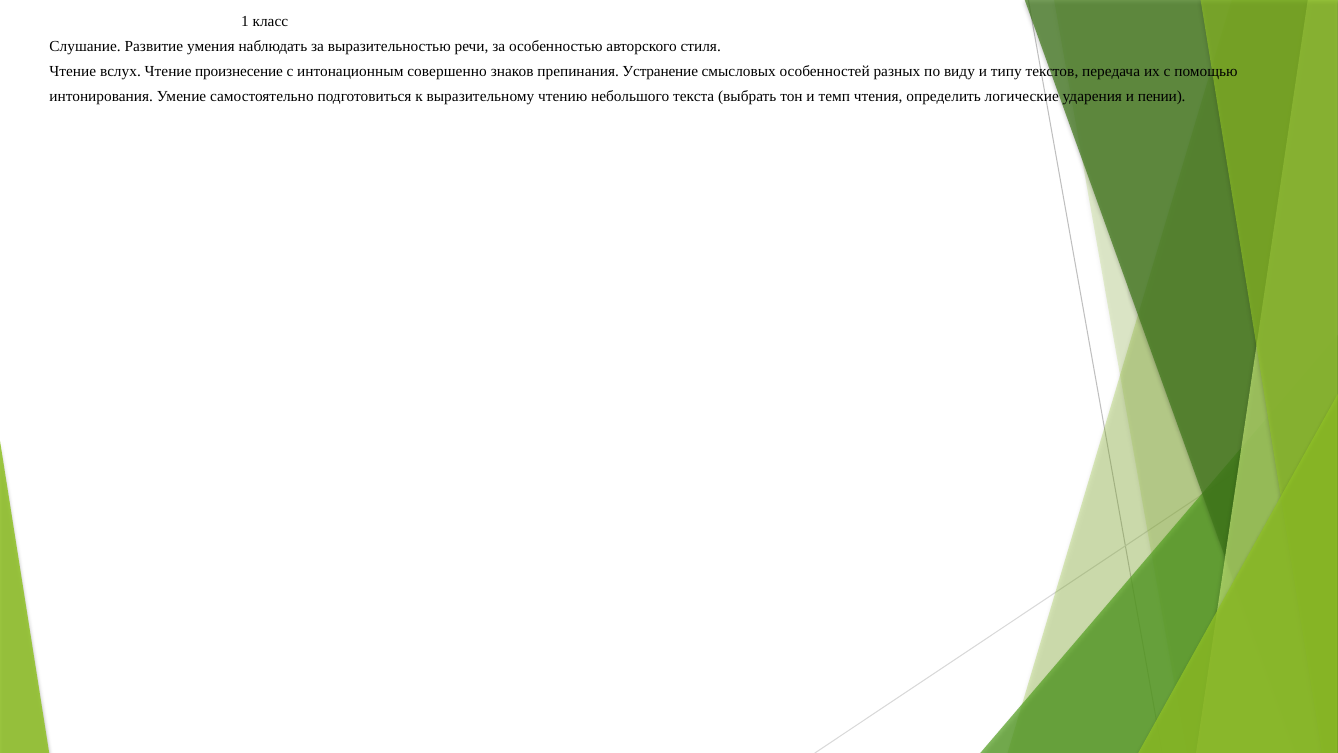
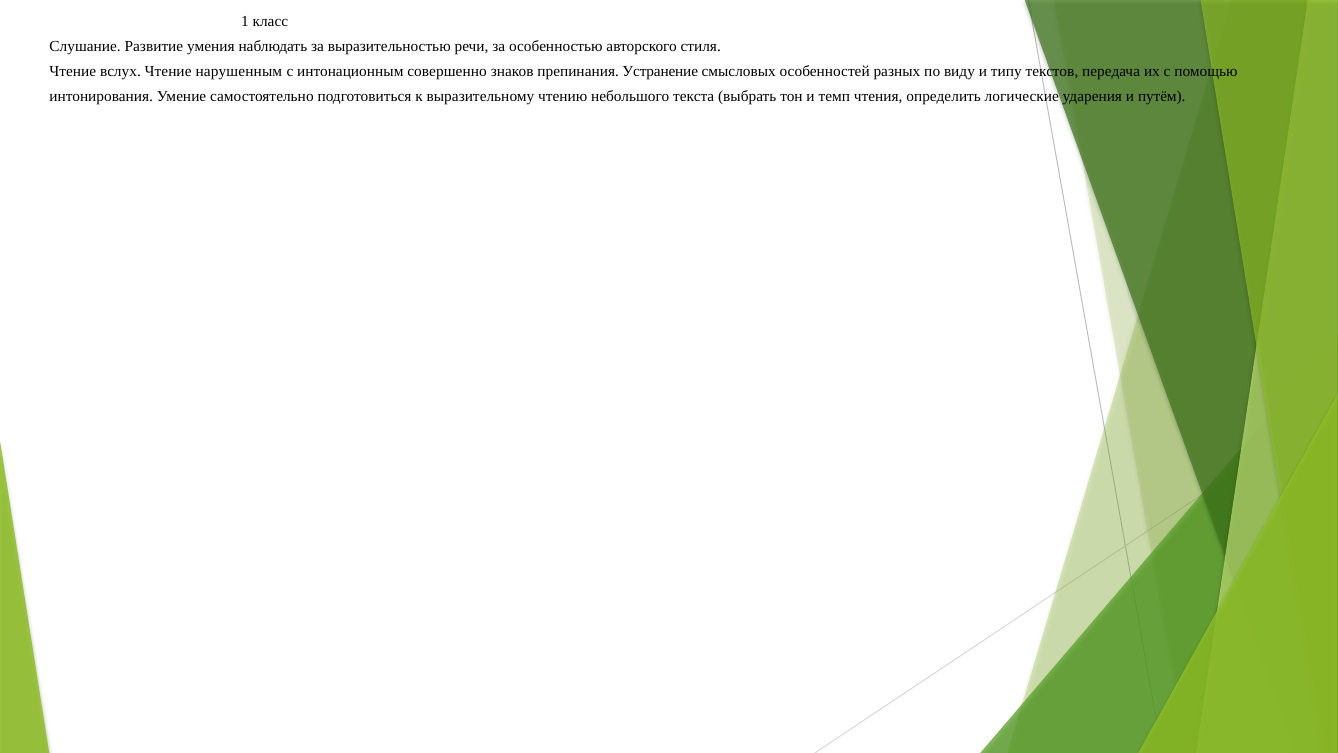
произнесение: произнесение -> нарушенным
пении: пении -> путём
